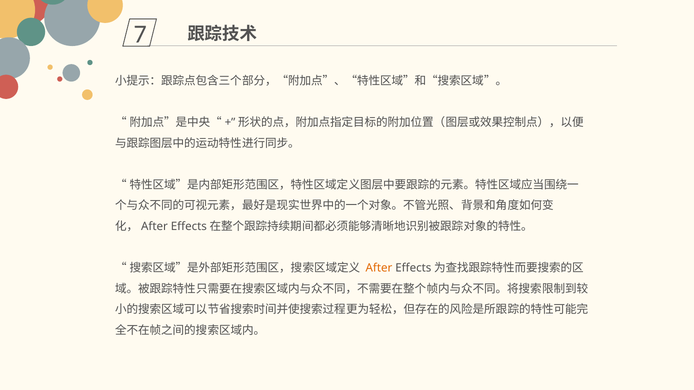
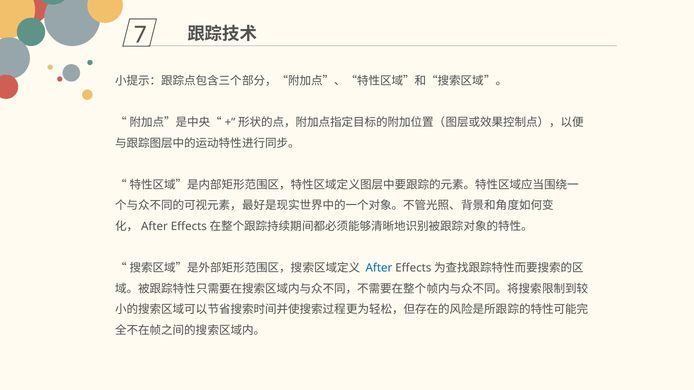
After colour: orange -> blue
